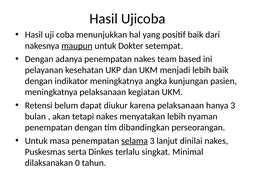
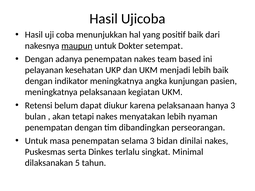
selama underline: present -> none
lanjut: lanjut -> bidan
0: 0 -> 5
